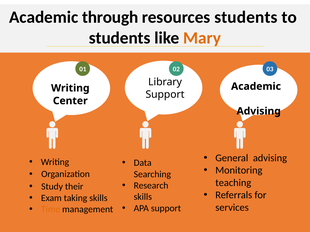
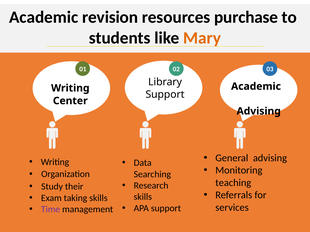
through: through -> revision
resources students: students -> purchase
Time colour: orange -> purple
